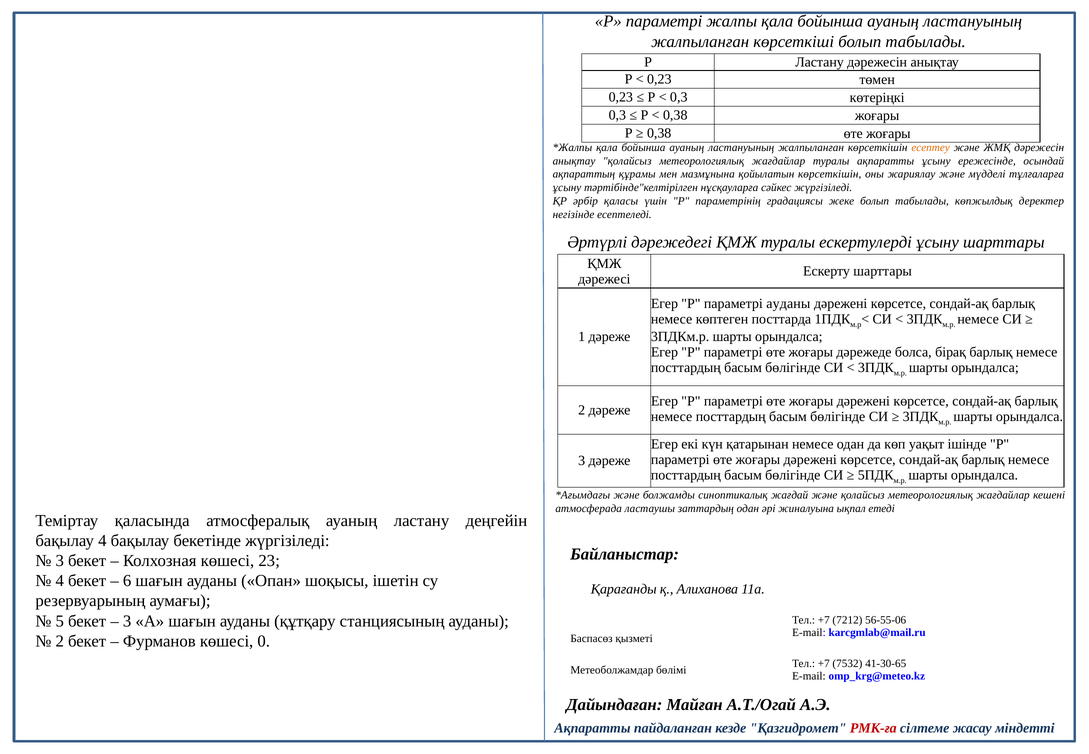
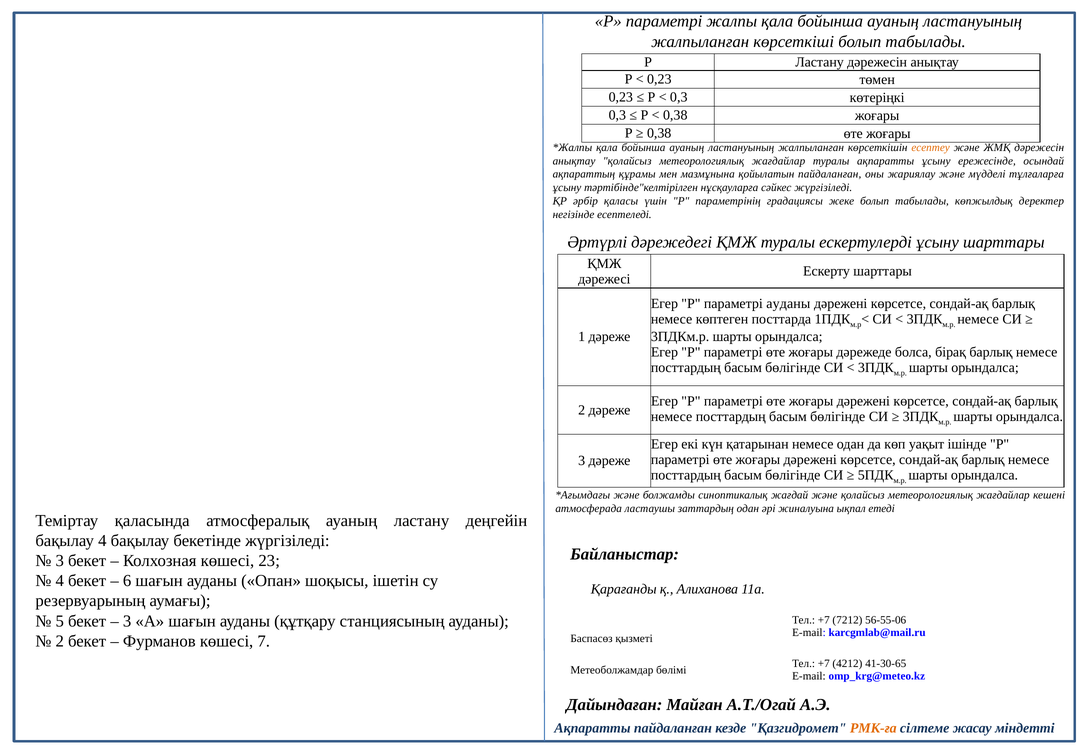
қойылатын көрсеткішін: көрсеткішін -> пайдаланған
0: 0 -> 7
7532: 7532 -> 4212
РМК-ға colour: red -> orange
